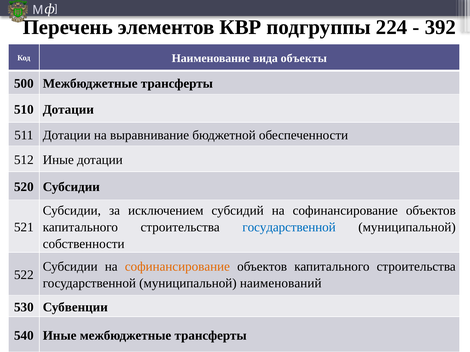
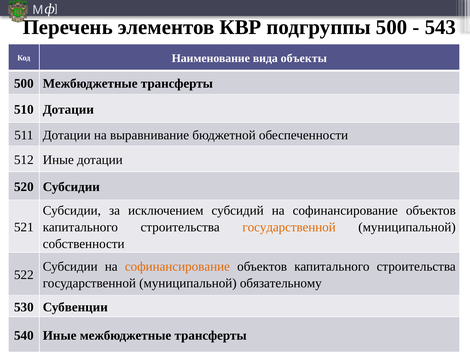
подгруппы 224: 224 -> 500
392: 392 -> 543
государственной at (289, 228) colour: blue -> orange
наименований: наименований -> обязательному
